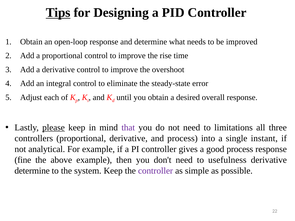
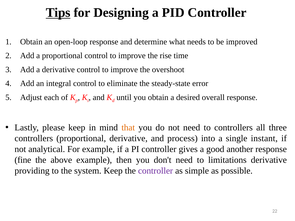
please underline: present -> none
that colour: purple -> orange
to limitations: limitations -> controllers
good process: process -> another
usefulness: usefulness -> limitations
determine at (32, 171): determine -> providing
